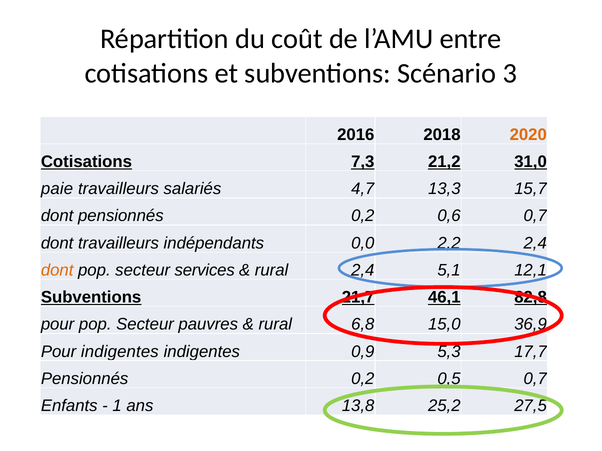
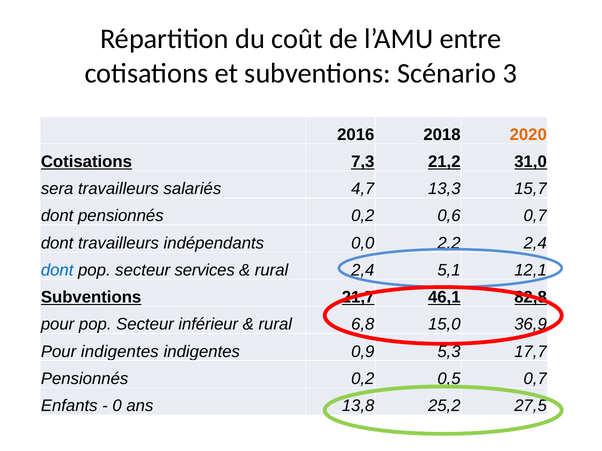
paie: paie -> sera
dont at (57, 270) colour: orange -> blue
pauvres: pauvres -> inférieur
1: 1 -> 0
